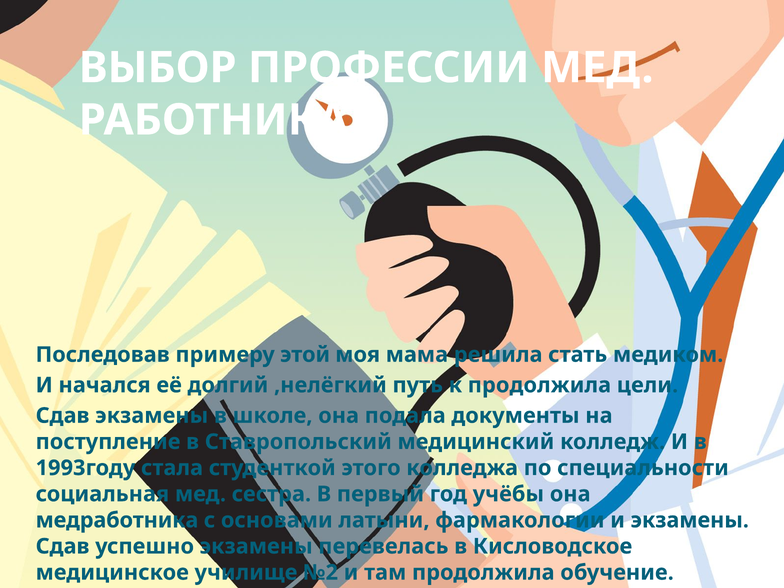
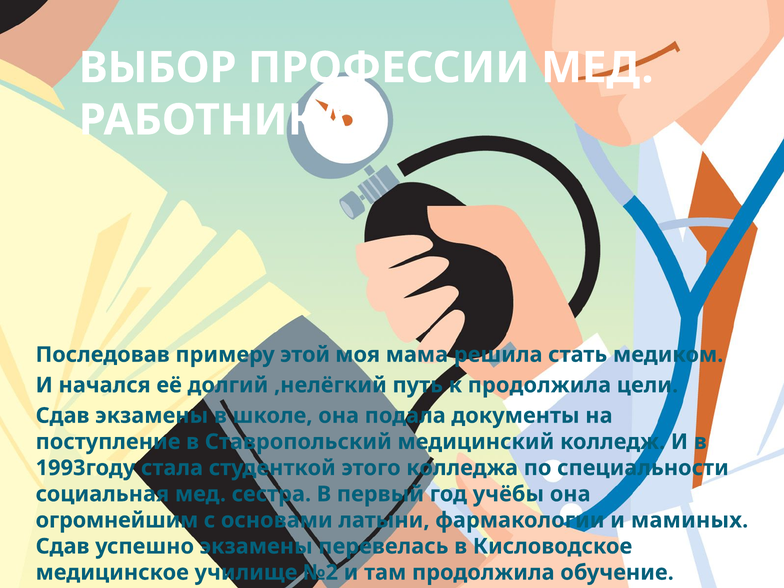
медработника: медработника -> огромнейшим
и экзамены: экзамены -> маминых
